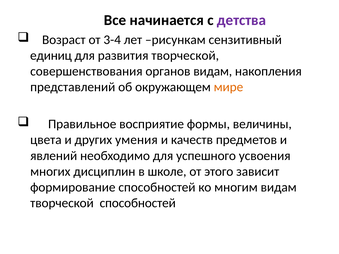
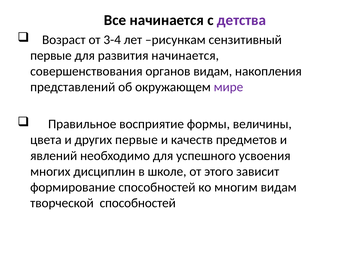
единиц at (51, 56): единиц -> первые
развития творческой: творческой -> начинается
мире colour: orange -> purple
других умения: умения -> первые
